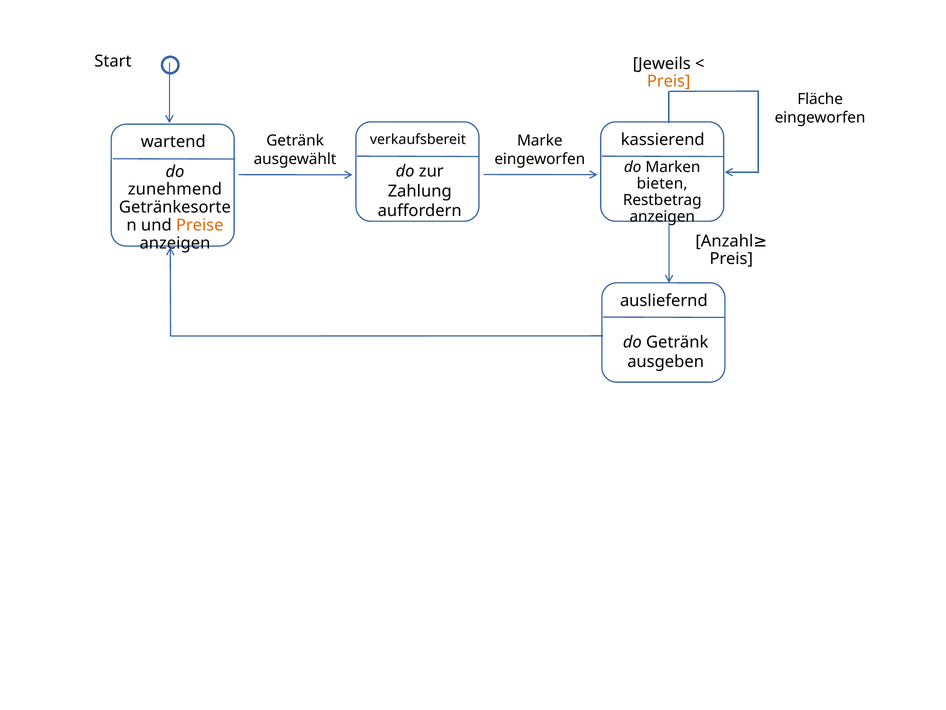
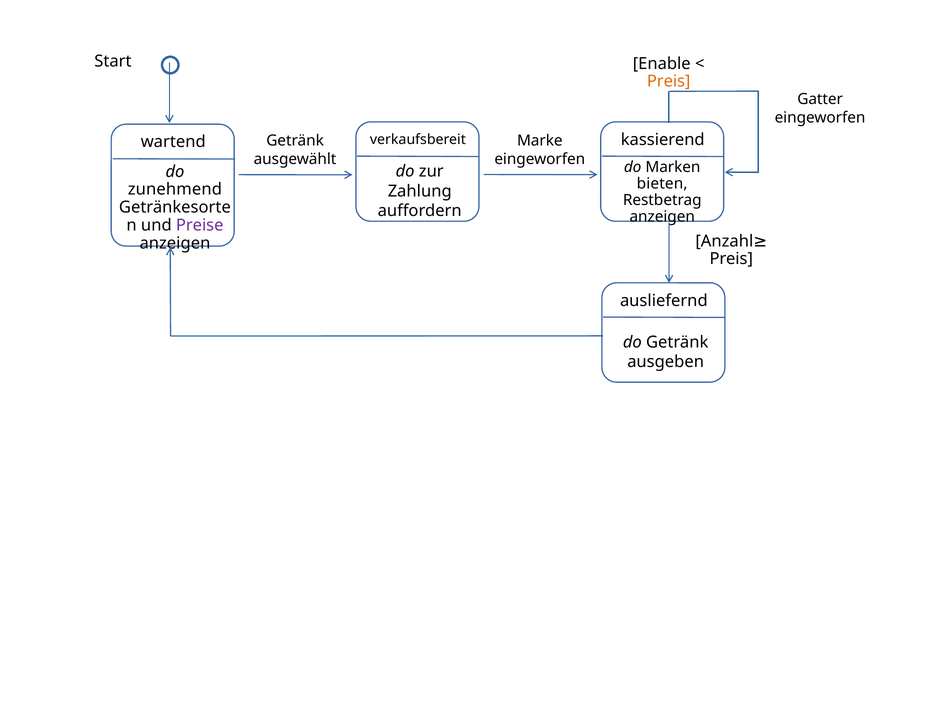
Jeweils: Jeweils -> Enable
Fläche: Fläche -> Gatter
Preise colour: orange -> purple
